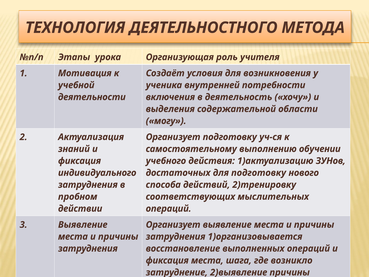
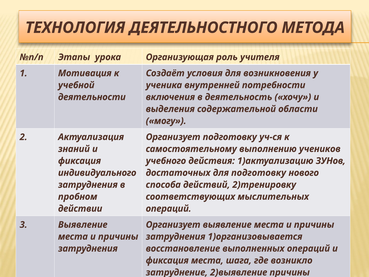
обучении: обучении -> учеников
